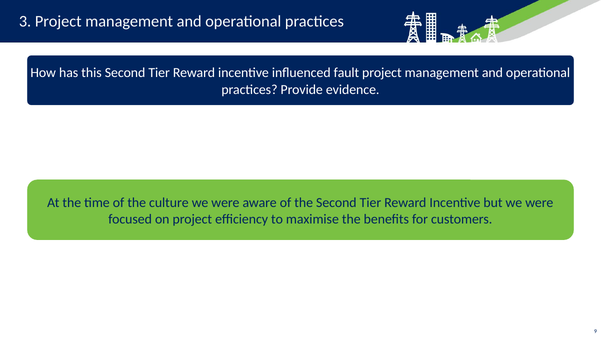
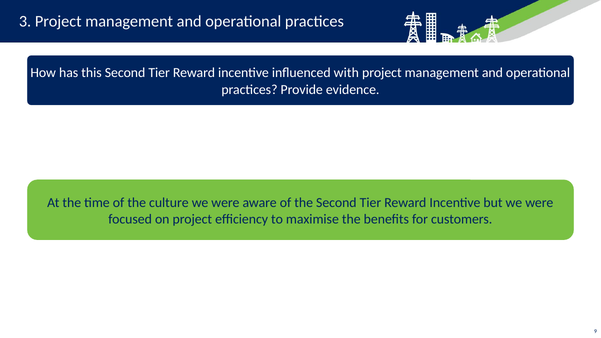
fault: fault -> with
